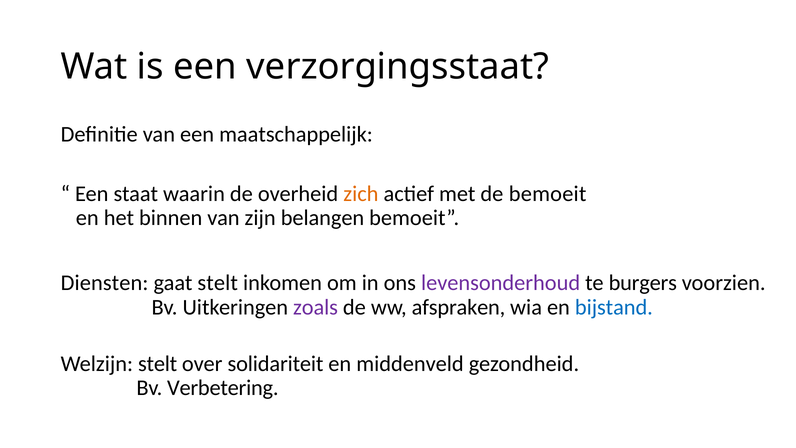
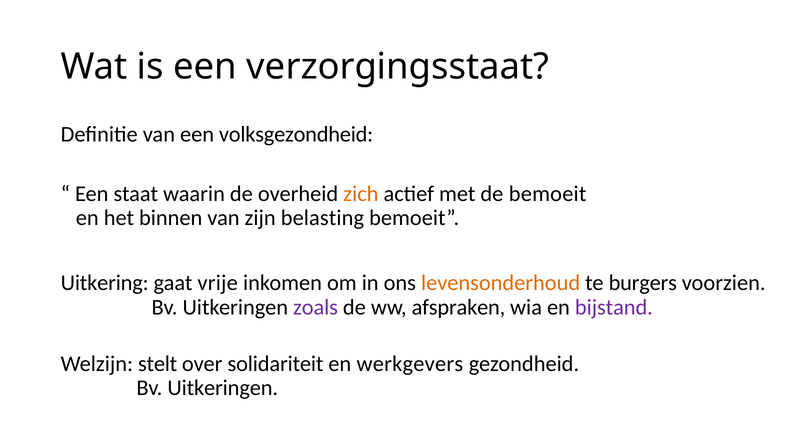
maatschappelijk: maatschappelijk -> volksgezondheid
belangen: belangen -> belasting
Diensten: Diensten -> Uitkering
gaat stelt: stelt -> vrije
levensonderhoud colour: purple -> orange
bijstand colour: blue -> purple
middenveld: middenveld -> werkgevers
Verbetering at (223, 388): Verbetering -> Uitkeringen
